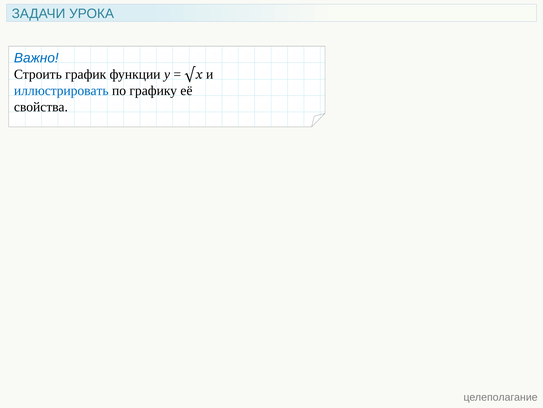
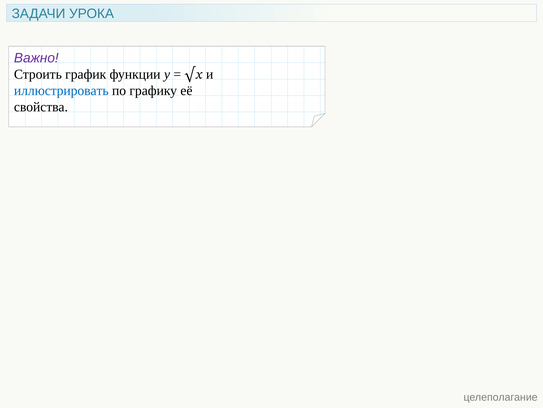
Важно colour: blue -> purple
